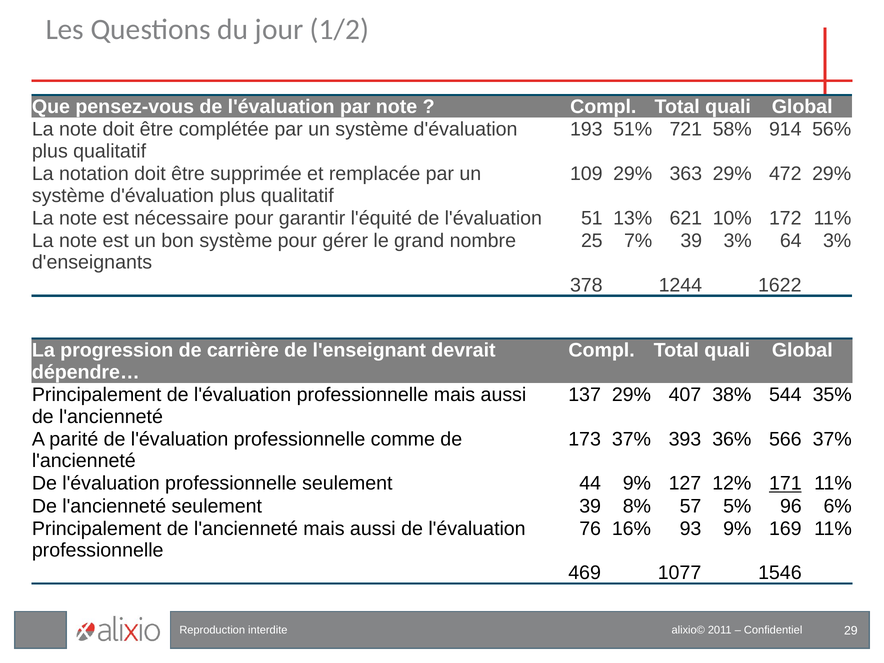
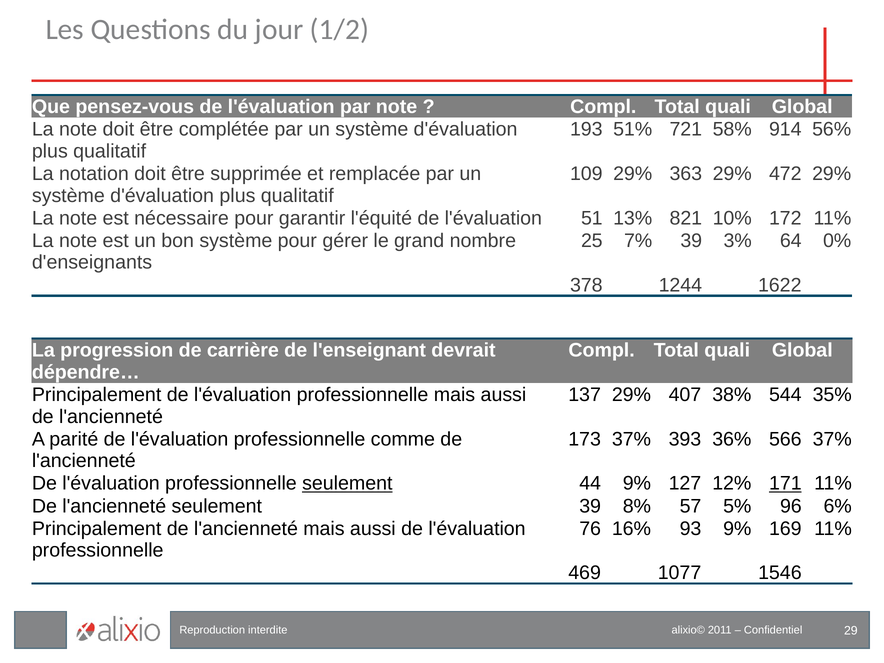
621: 621 -> 821
64 3%: 3% -> 0%
seulement at (347, 483) underline: none -> present
